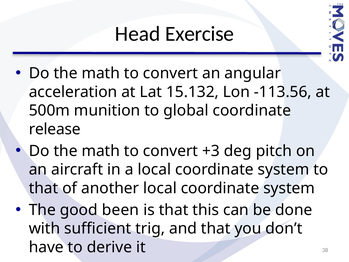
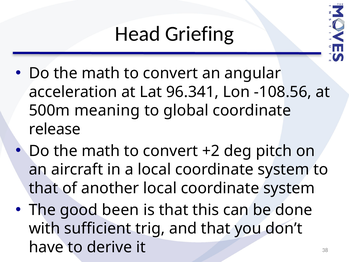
Exercise: Exercise -> Griefing
15.132: 15.132 -> 96.341
-113.56: -113.56 -> -108.56
munition: munition -> meaning
+3: +3 -> +2
